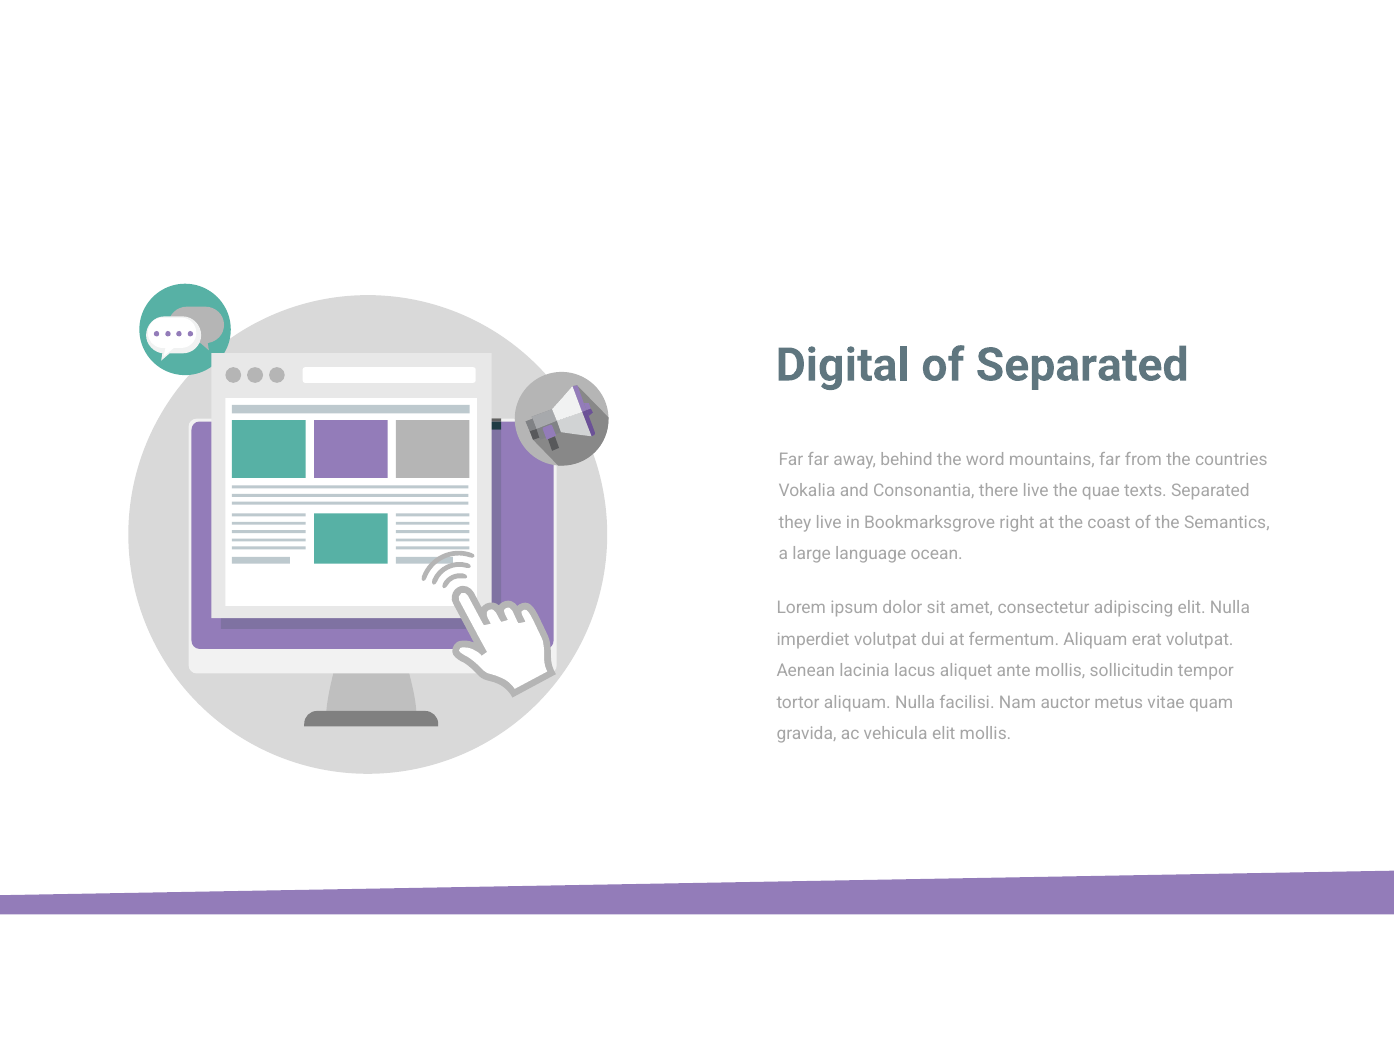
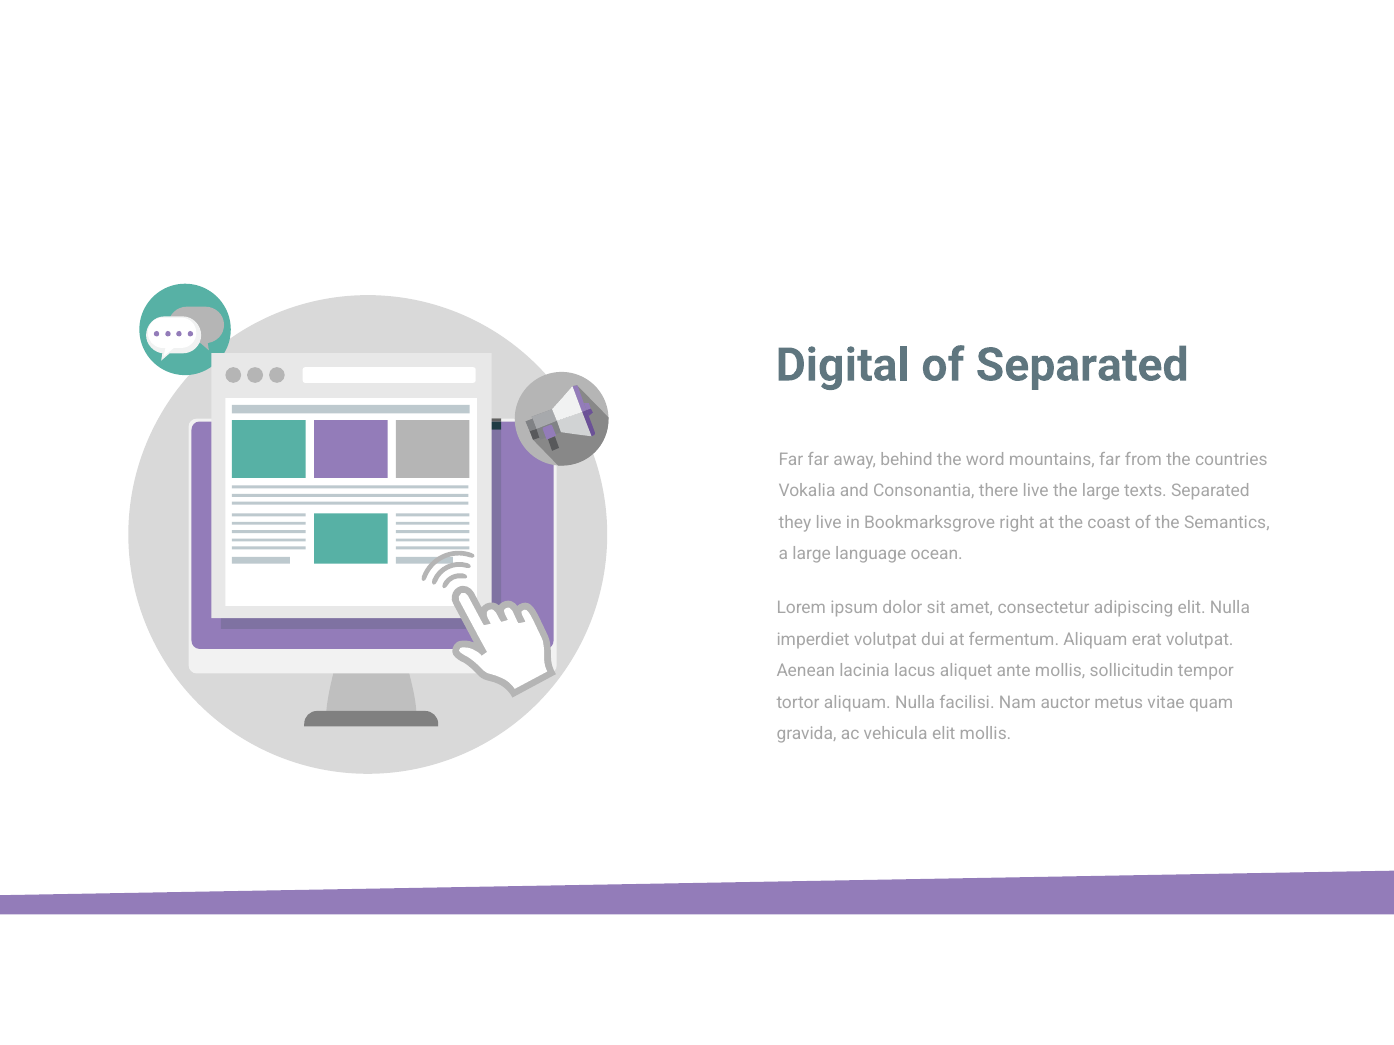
the quae: quae -> large
